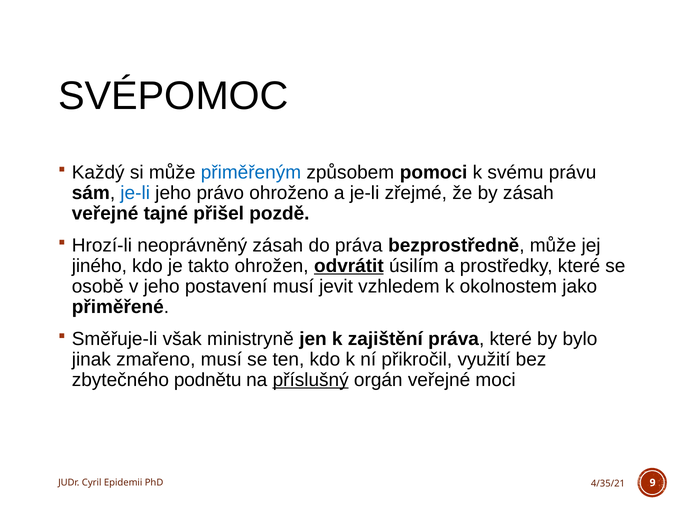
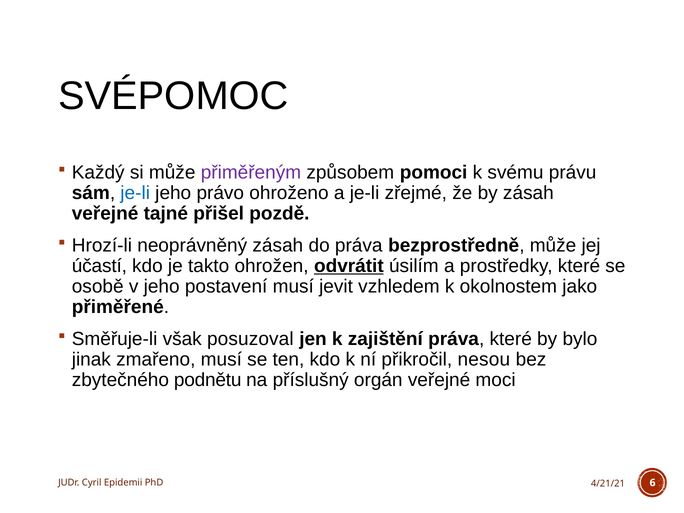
přiměřeným colour: blue -> purple
jiného: jiného -> účastí
ministryně: ministryně -> posuzoval
využití: využití -> nesou
příslušný underline: present -> none
9: 9 -> 6
4/35/21: 4/35/21 -> 4/21/21
